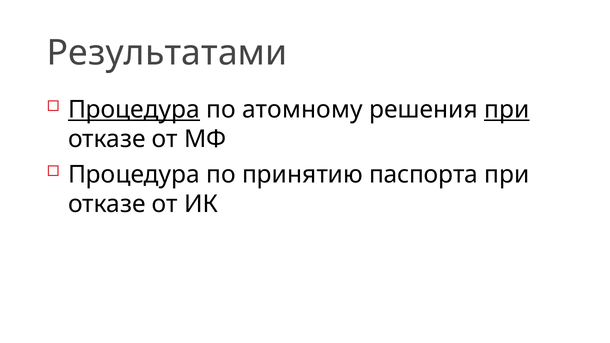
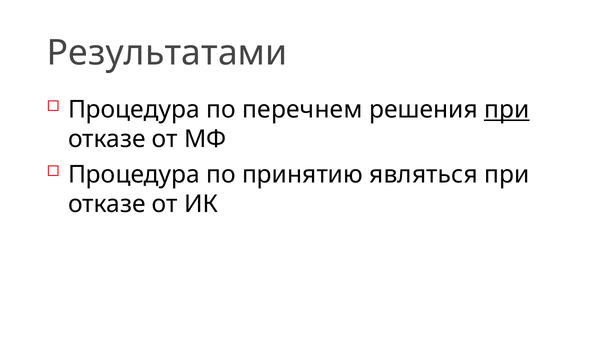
Процедура at (134, 110) underline: present -> none
атомному: атомному -> перечнем
паспорта: паспорта -> являться
